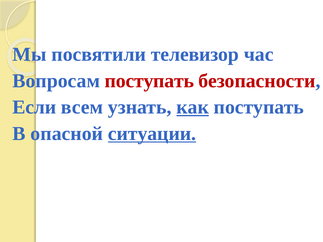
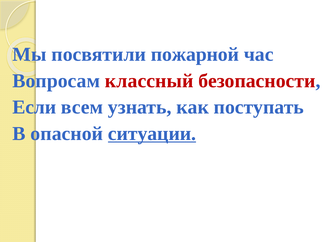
телевизор: телевизор -> пожарной
Вопросам поступать: поступать -> классный
как underline: present -> none
